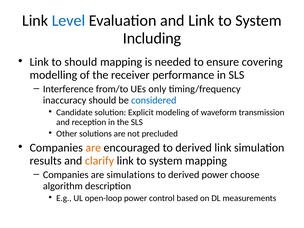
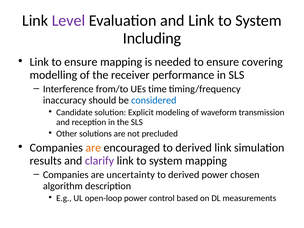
Level colour: blue -> purple
Link to should: should -> ensure
only: only -> time
clarify colour: orange -> purple
simulations: simulations -> uncertainty
choose: choose -> chosen
